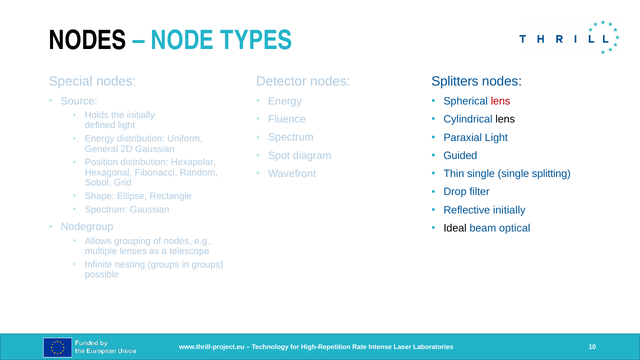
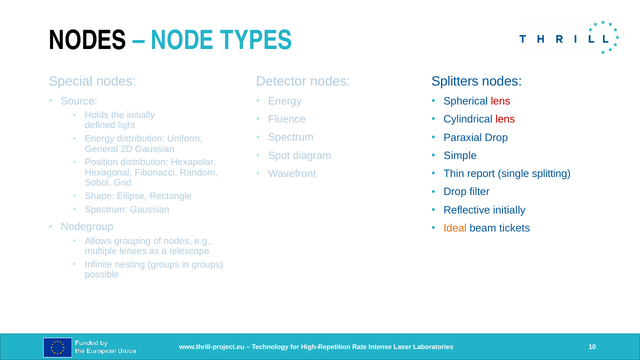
lens at (505, 119) colour: black -> red
Paraxial Light: Light -> Drop
Guided: Guided -> Simple
Thin single: single -> report
Ideal colour: black -> orange
optical: optical -> tickets
